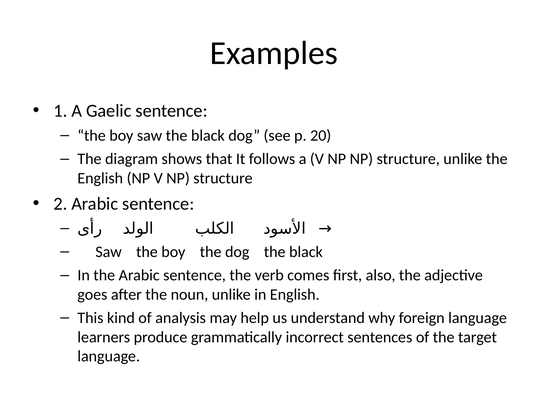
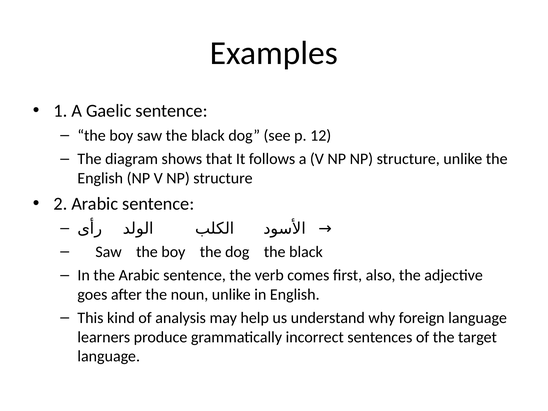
20: 20 -> 12
